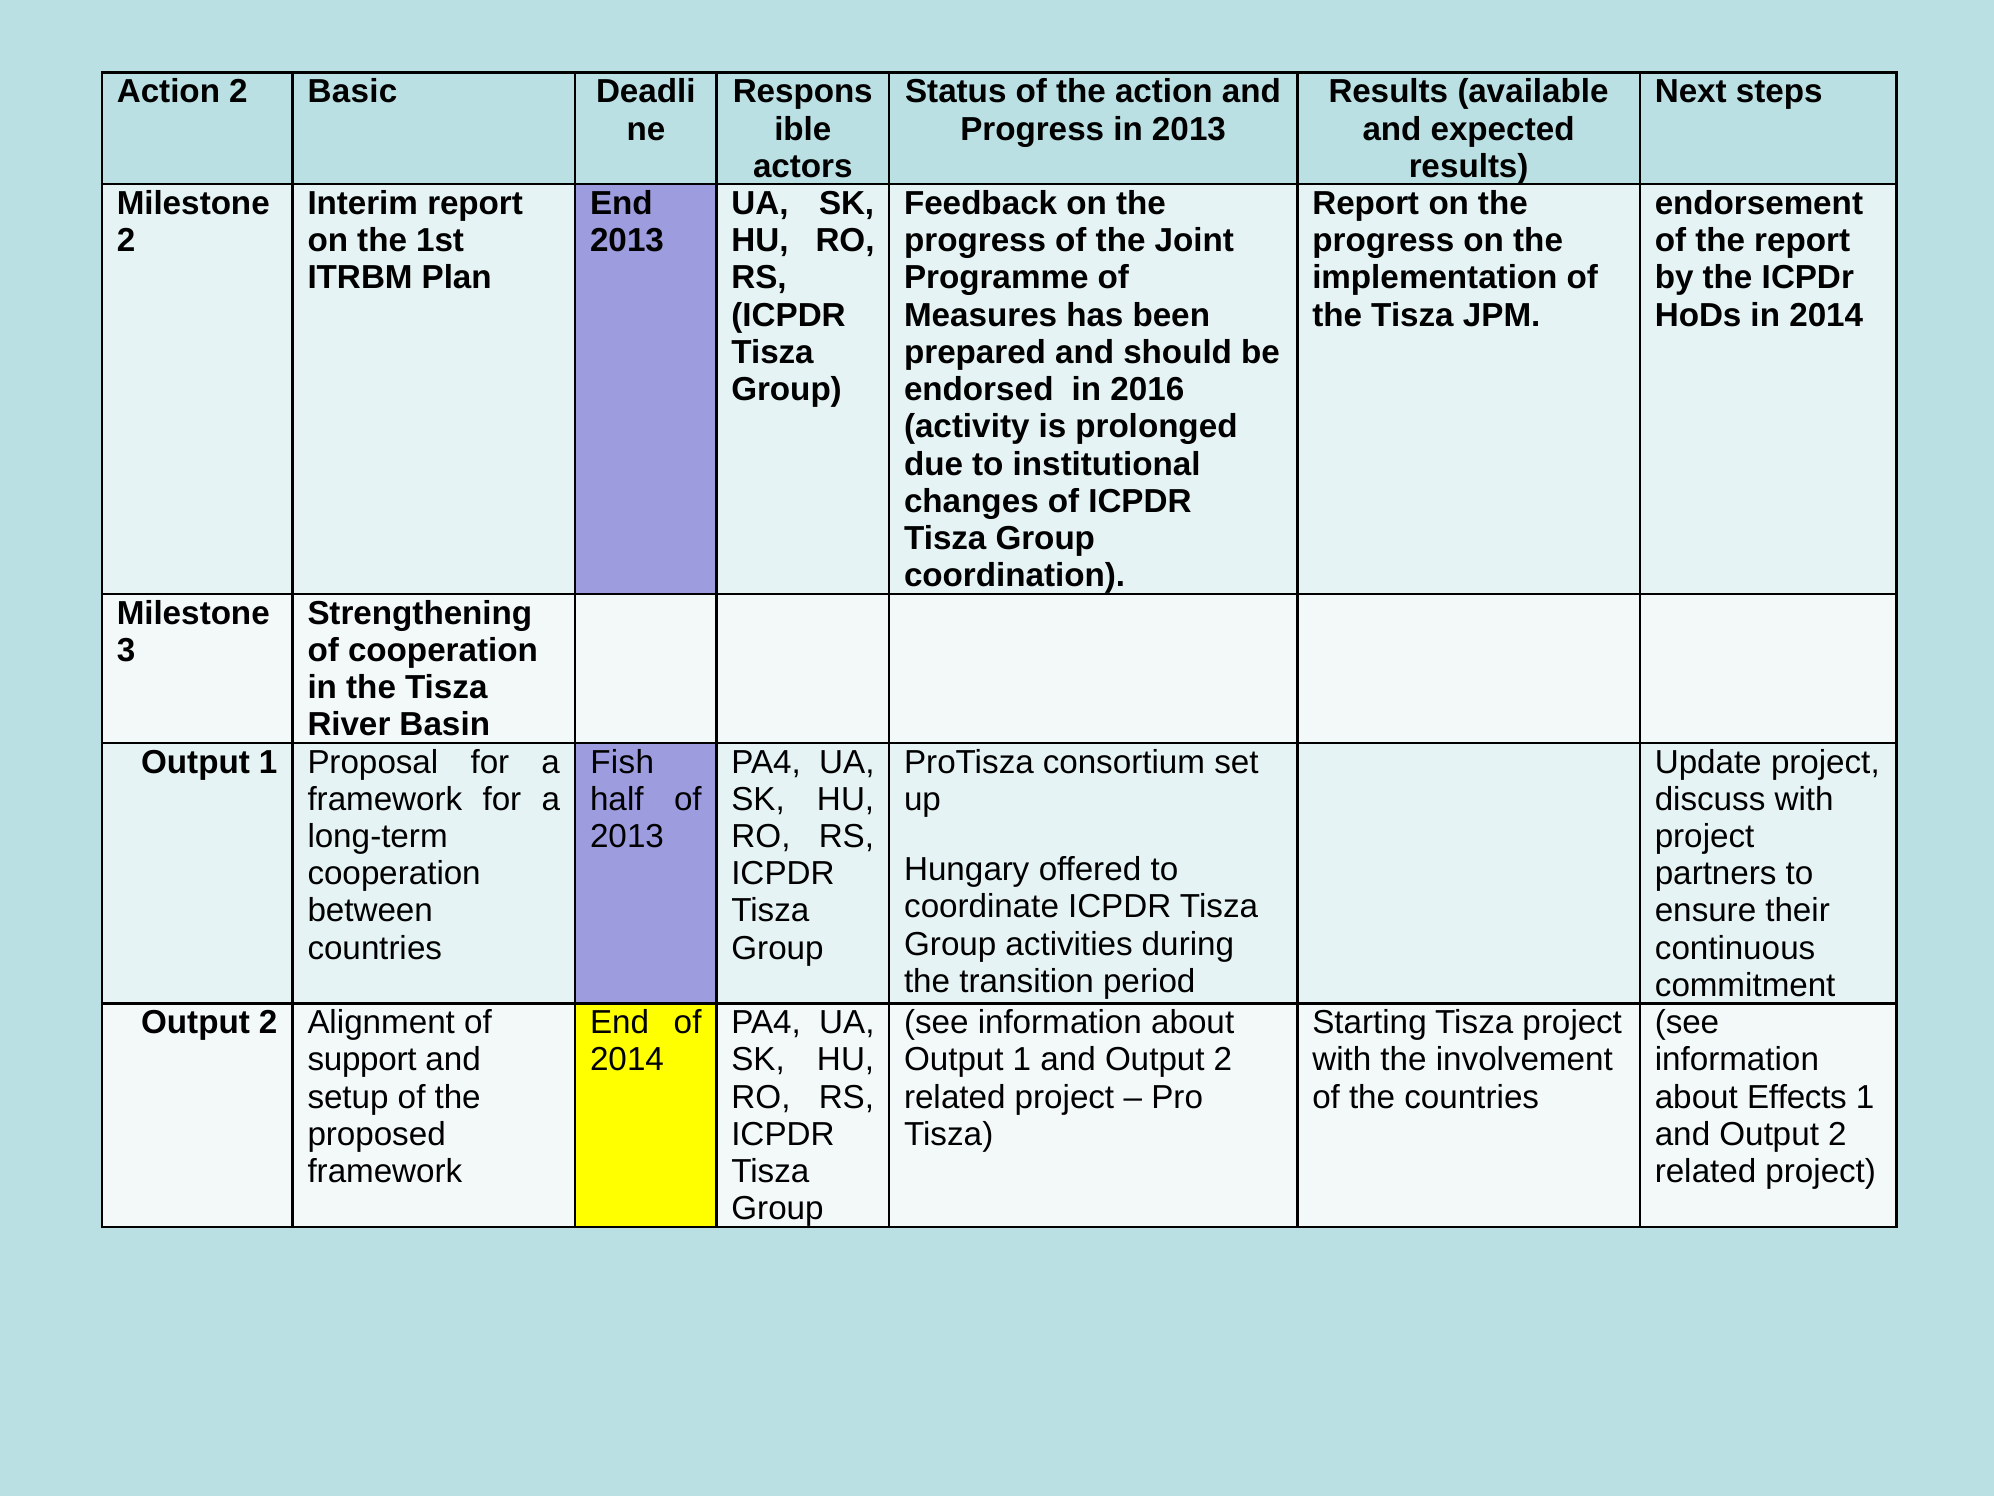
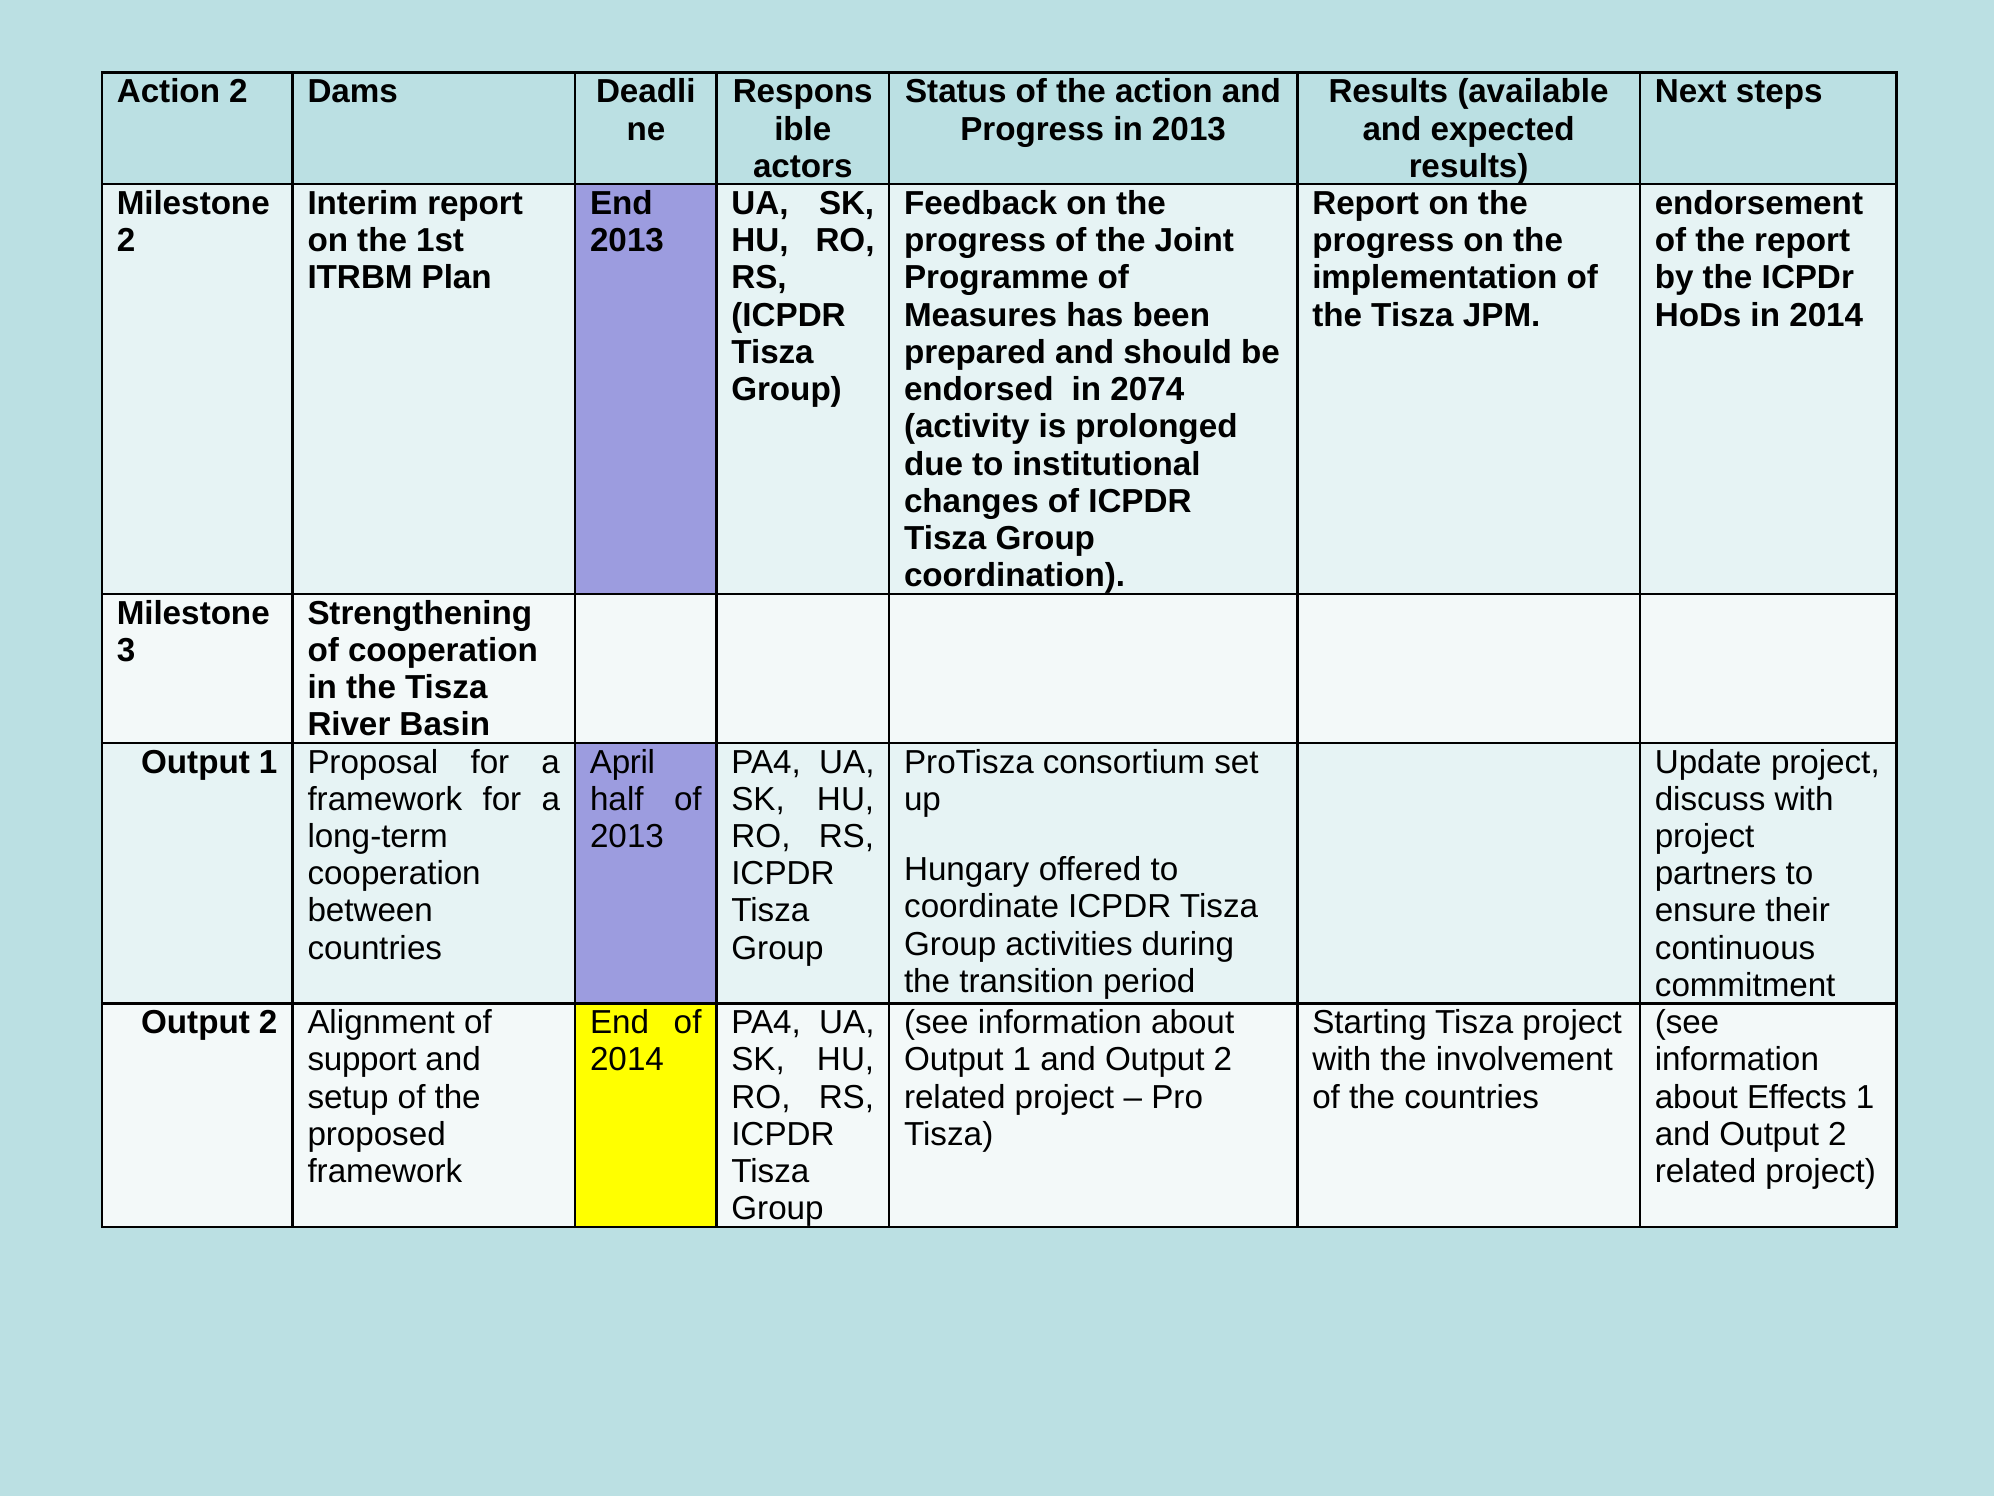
Basic: Basic -> Dams
2016: 2016 -> 2074
Fish: Fish -> April
